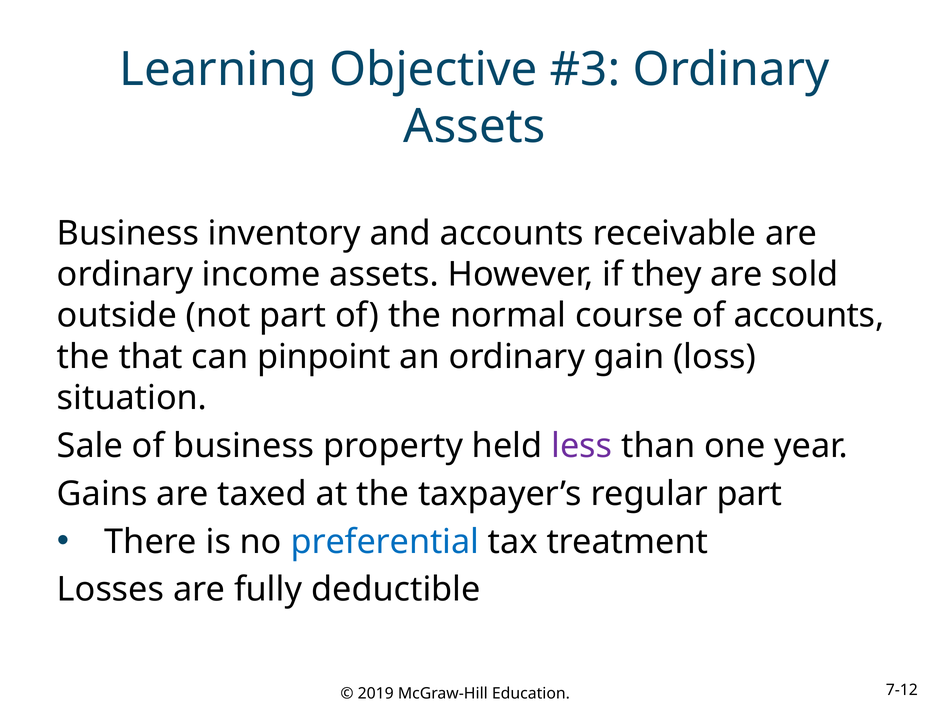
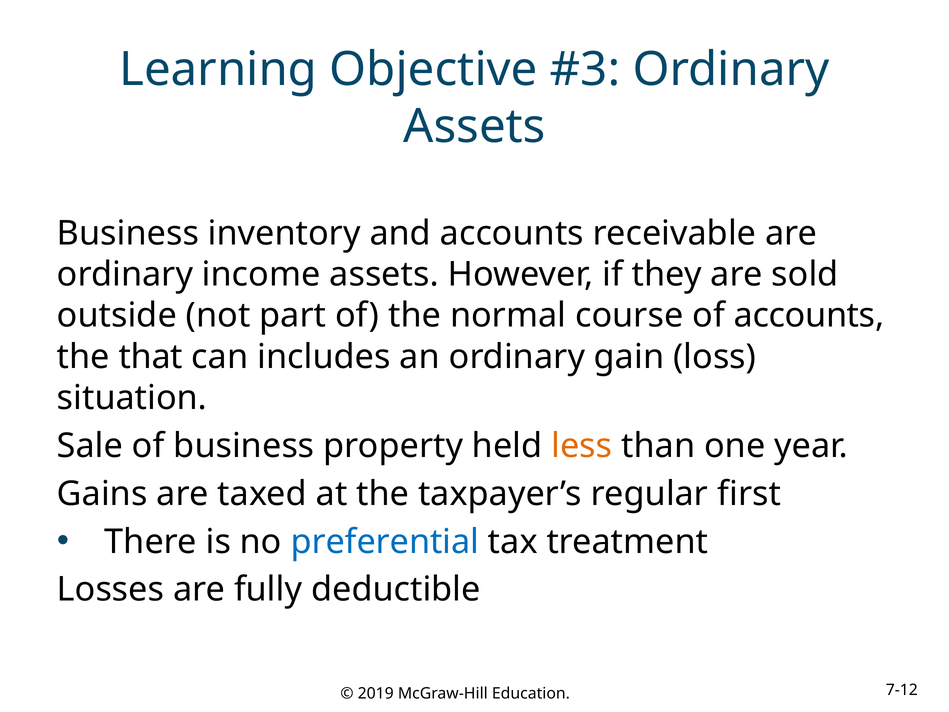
pinpoint: pinpoint -> includes
less colour: purple -> orange
regular part: part -> first
